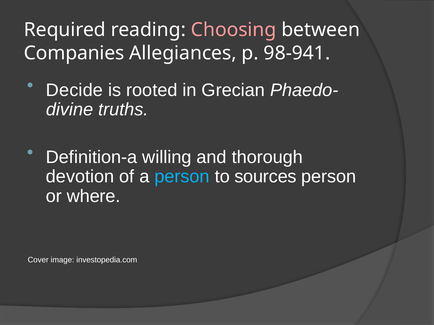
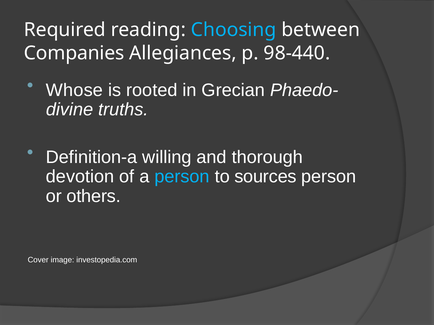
Choosing colour: pink -> light blue
98-941: 98-941 -> 98-440
Decide: Decide -> Whose
where: where -> others
